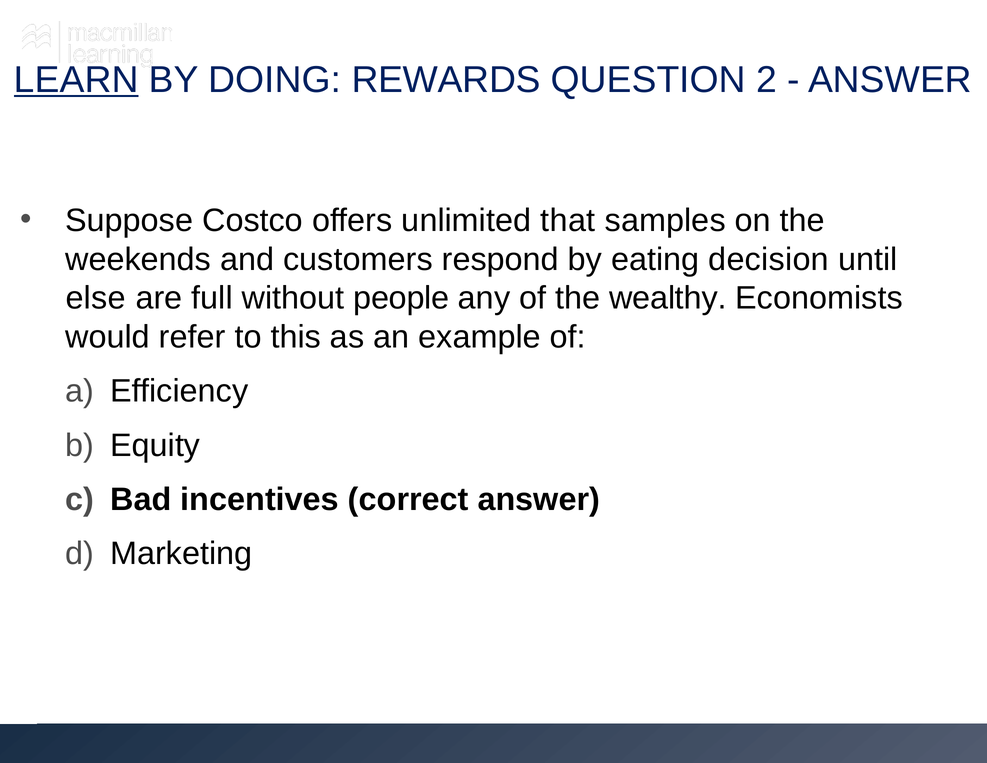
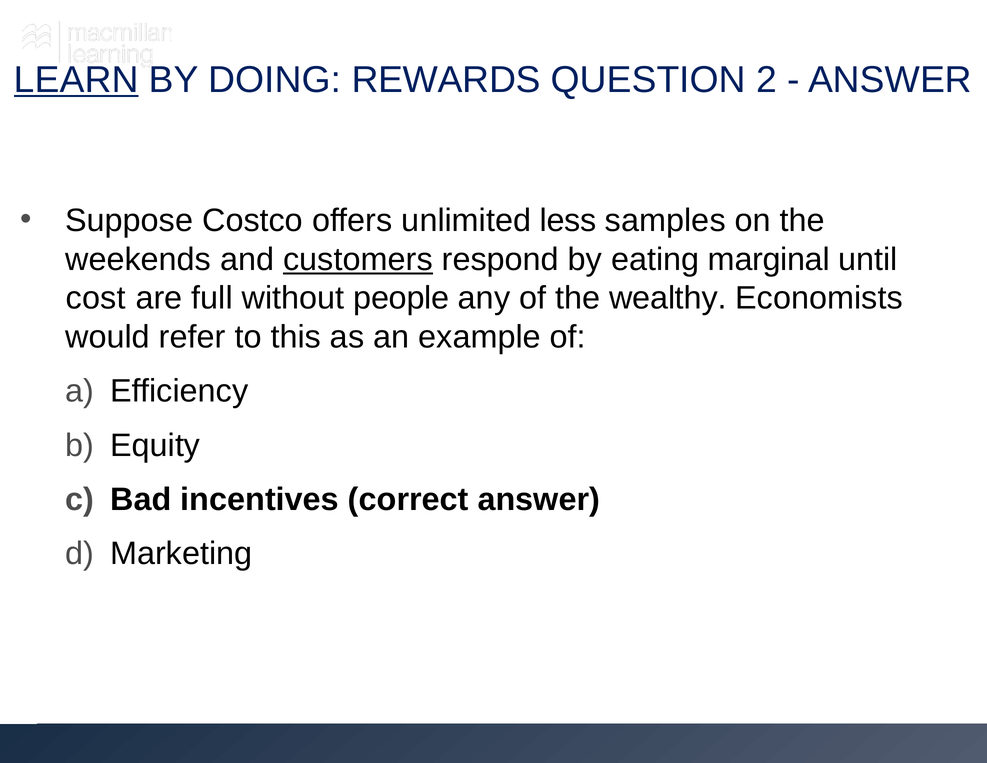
that: that -> less
customers underline: none -> present
decision: decision -> marginal
else: else -> cost
